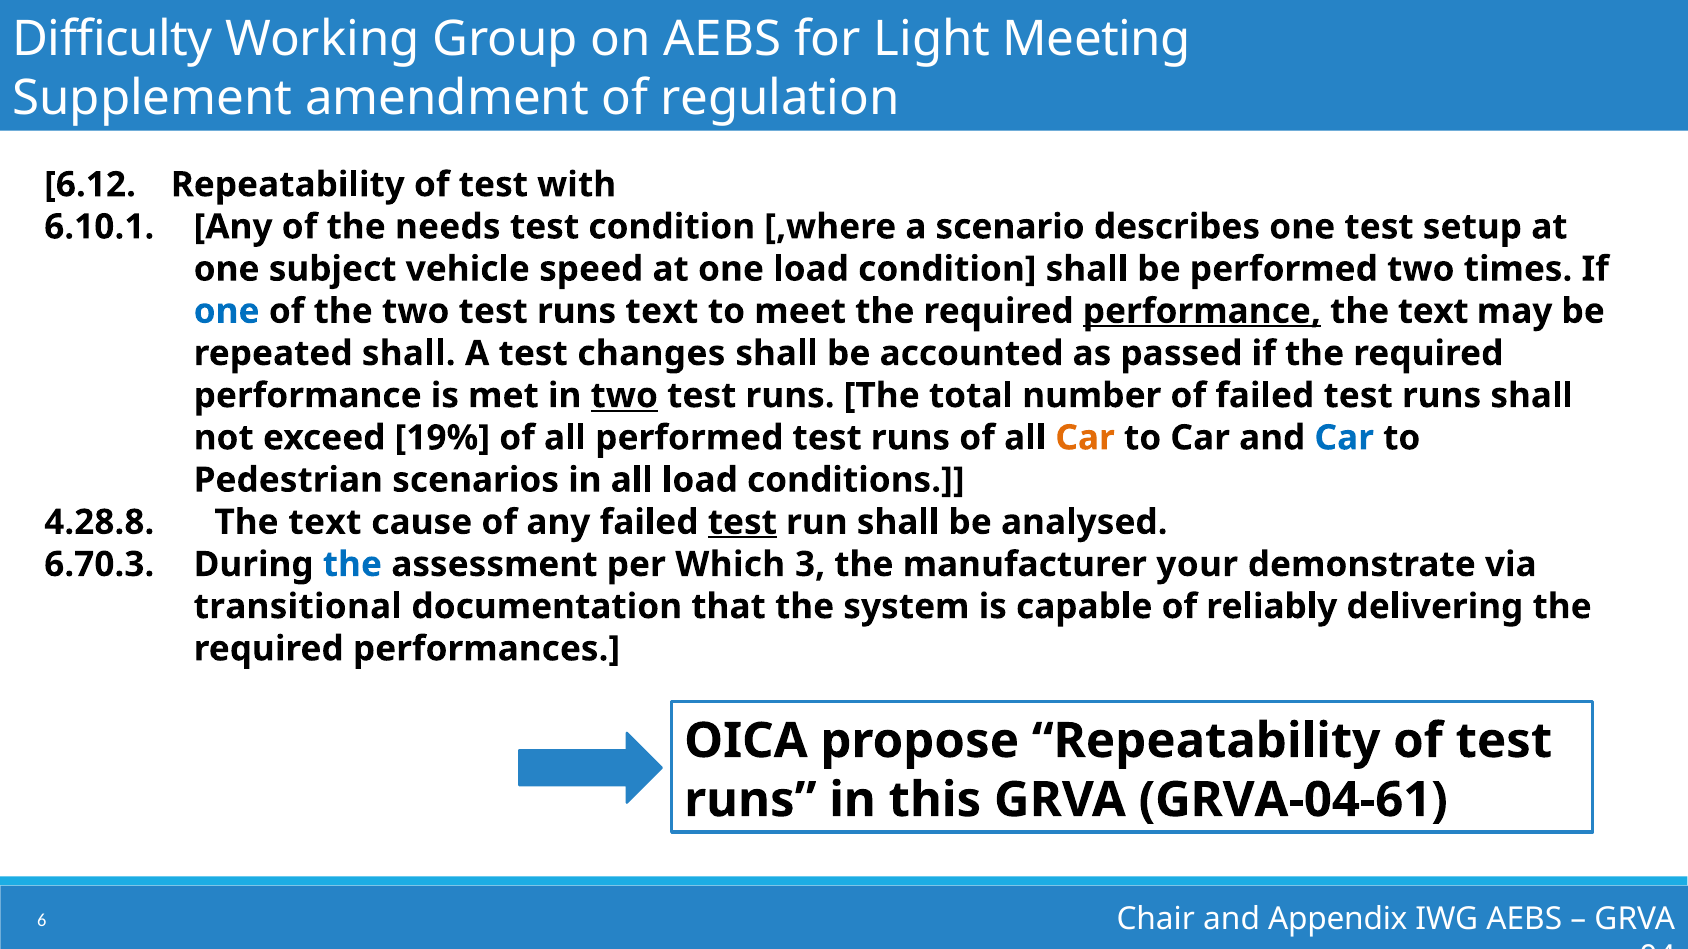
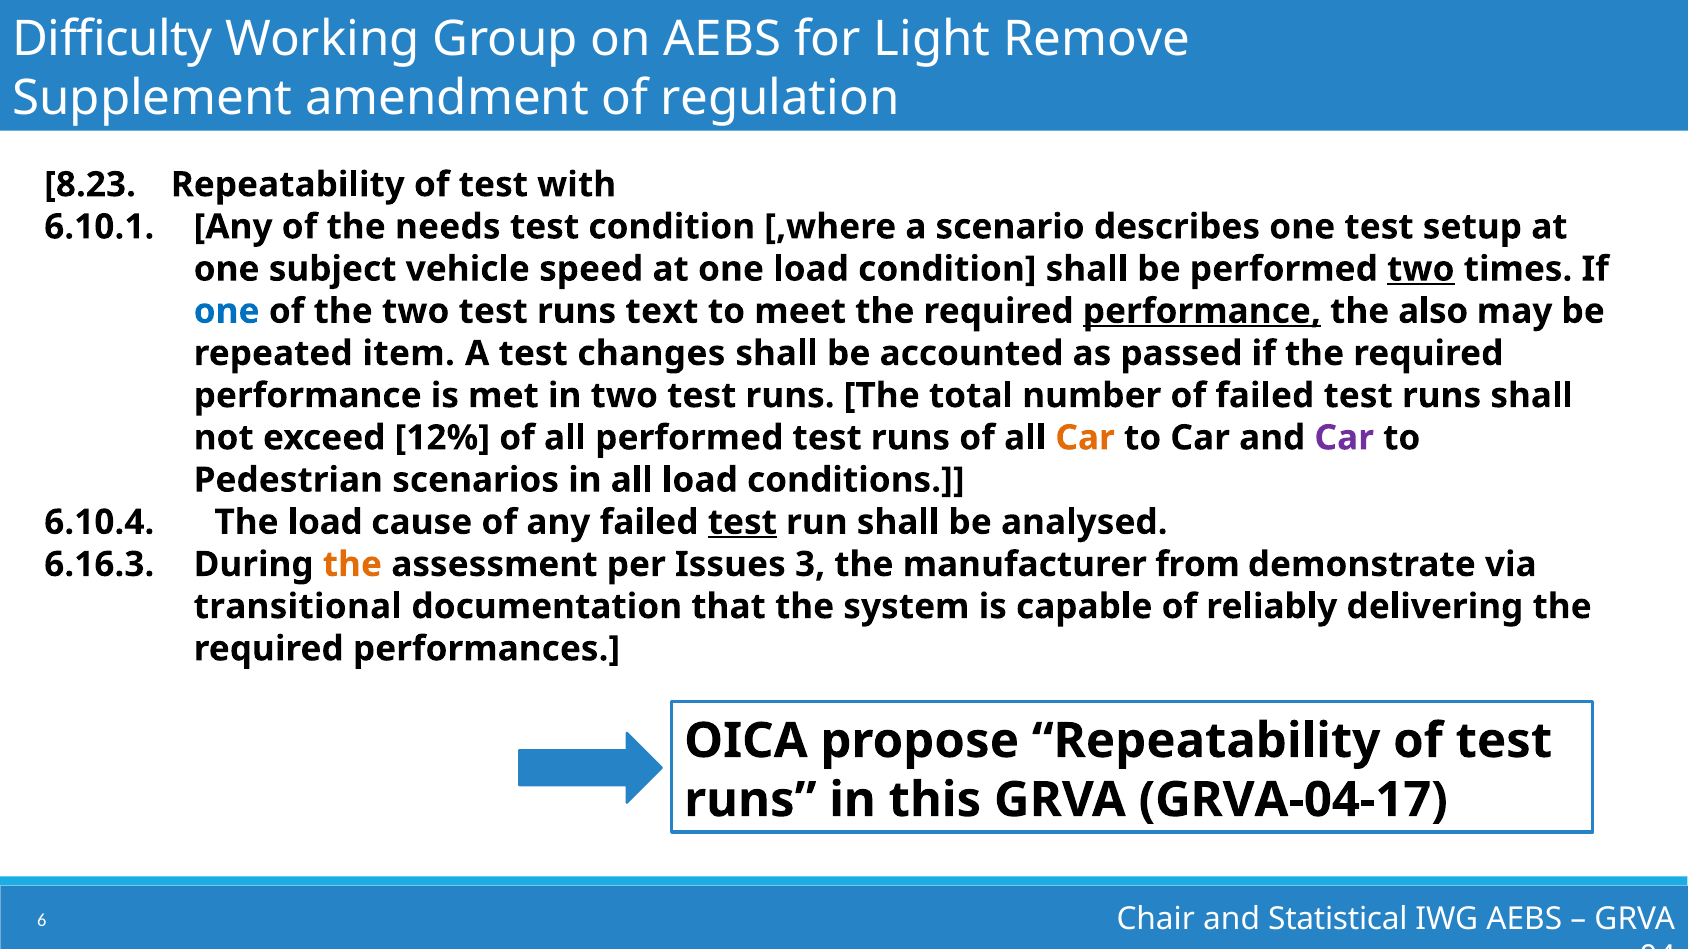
Meeting: Meeting -> Remove
6.12: 6.12 -> 8.23
two at (1421, 269) underline: none -> present
text at (1433, 311): text -> also
repeated shall: shall -> item
two at (624, 396) underline: present -> none
19%: 19% -> 12%
Car at (1344, 438) colour: blue -> purple
4.28.8: 4.28.8 -> 6.10.4
text at (325, 522): text -> load
6.70.3: 6.70.3 -> 6.16.3
the at (352, 565) colour: blue -> orange
Which: Which -> Issues
your: your -> from
GRVA-04-61: GRVA-04-61 -> GRVA-04-17
Appendix: Appendix -> Statistical
